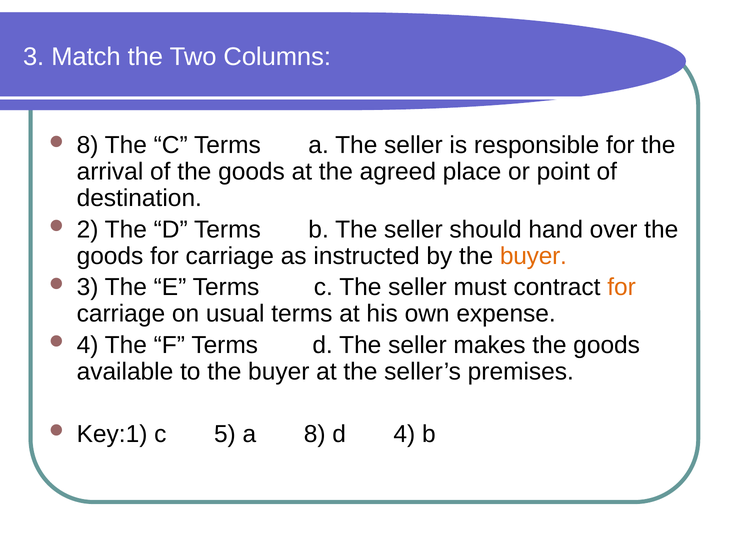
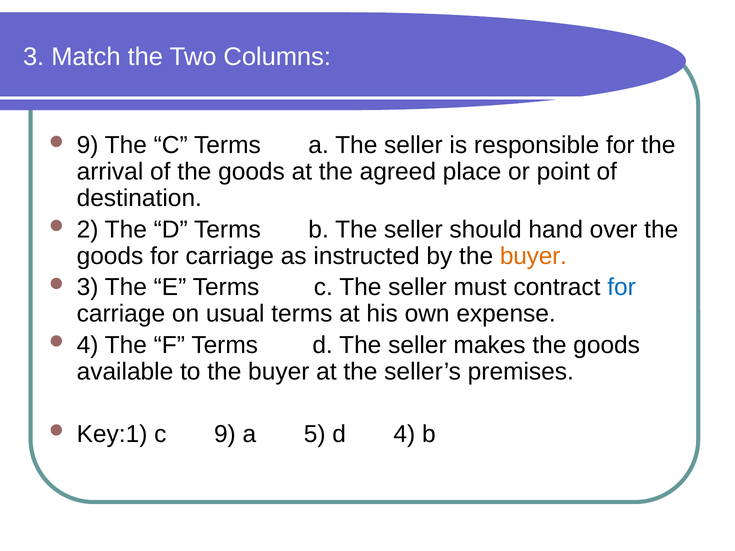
8 at (88, 145): 8 -> 9
for at (622, 287) colour: orange -> blue
c 5: 5 -> 9
a 8: 8 -> 5
